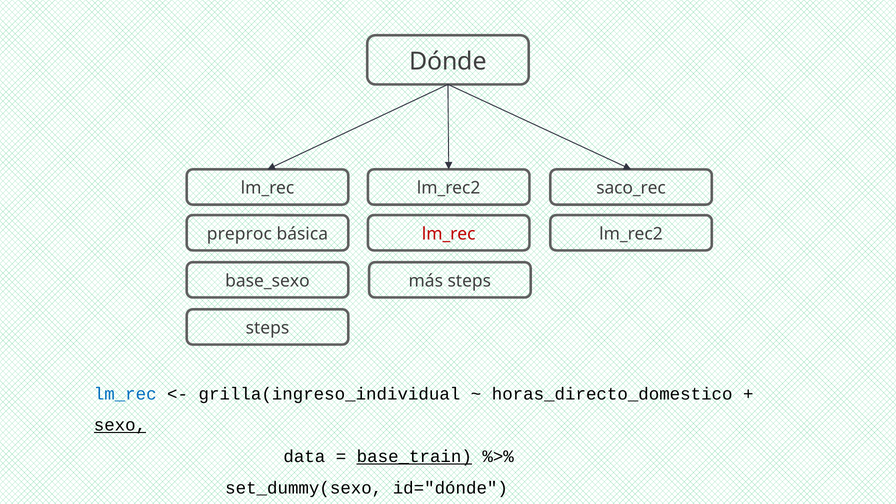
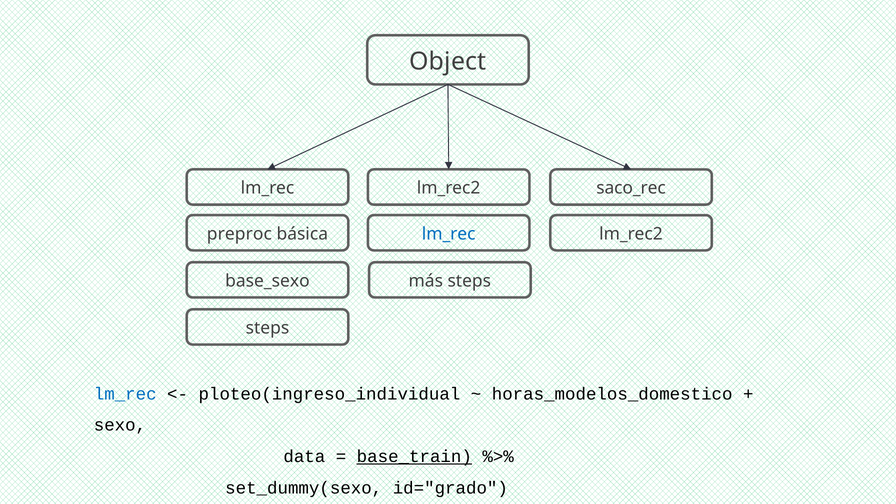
Dónde: Dónde -> Object
lm_rec at (449, 234) colour: red -> blue
grilla(ingreso_individual: grilla(ingreso_individual -> ploteo(ingreso_individual
horas_directo_domestico: horas_directo_domestico -> horas_modelos_domestico
sexo underline: present -> none
id="dónde: id="dónde -> id="grado
